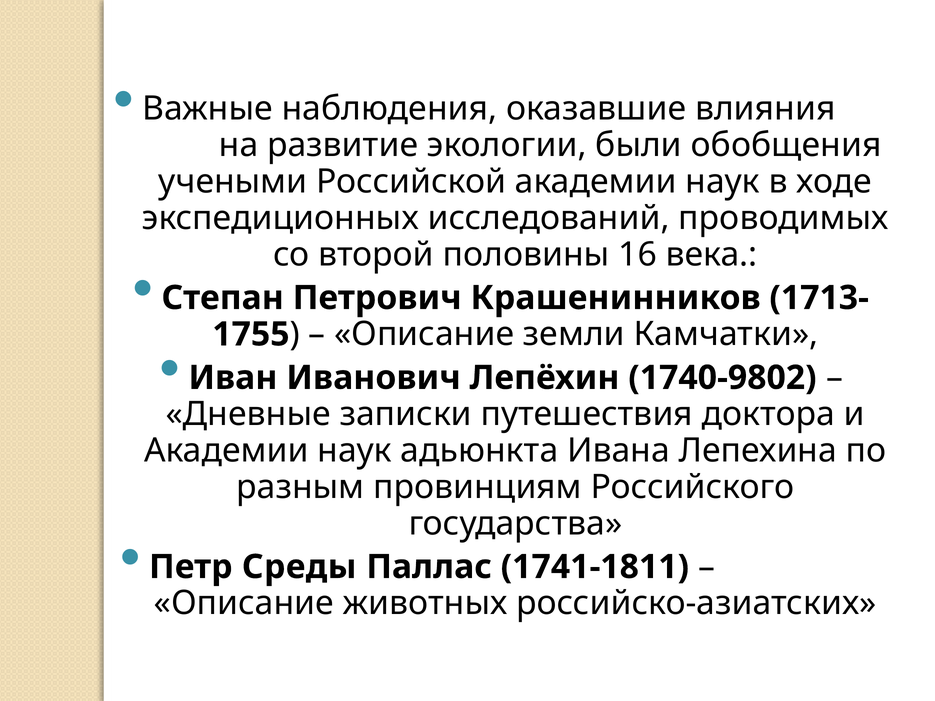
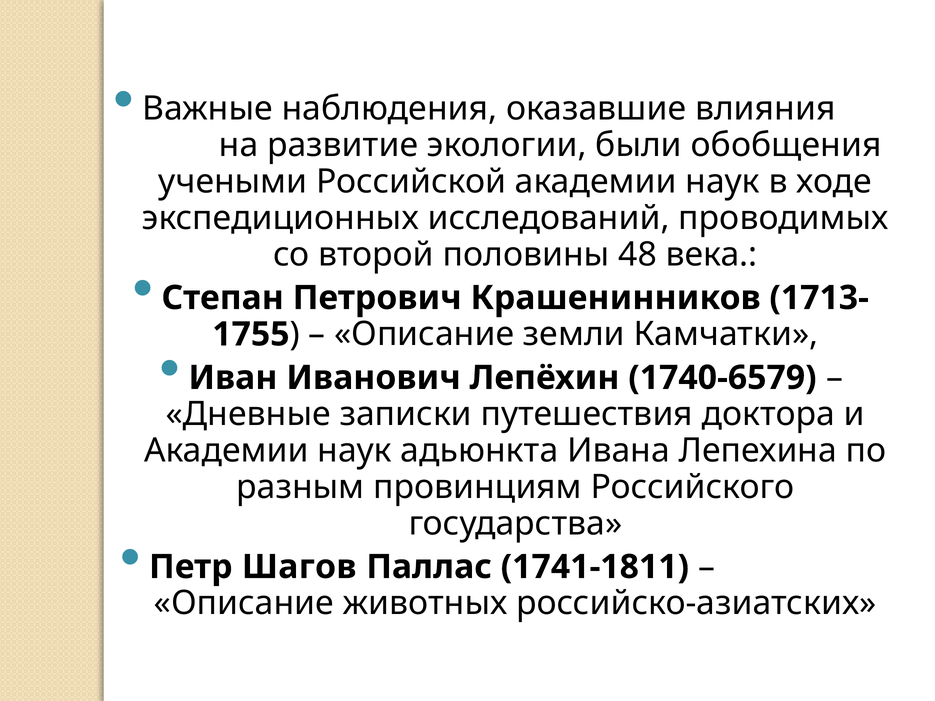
16: 16 -> 48
1740-9802: 1740-9802 -> 1740-6579
Среды: Среды -> Шагов
